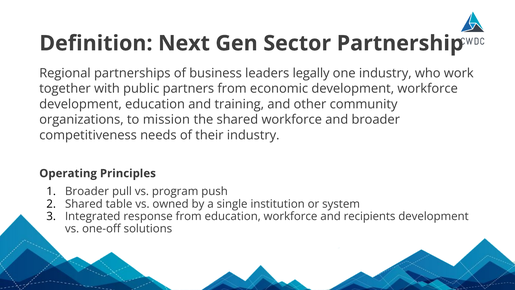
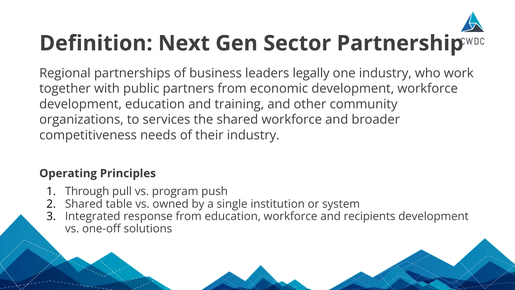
mission: mission -> services
Broader at (87, 191): Broader -> Through
